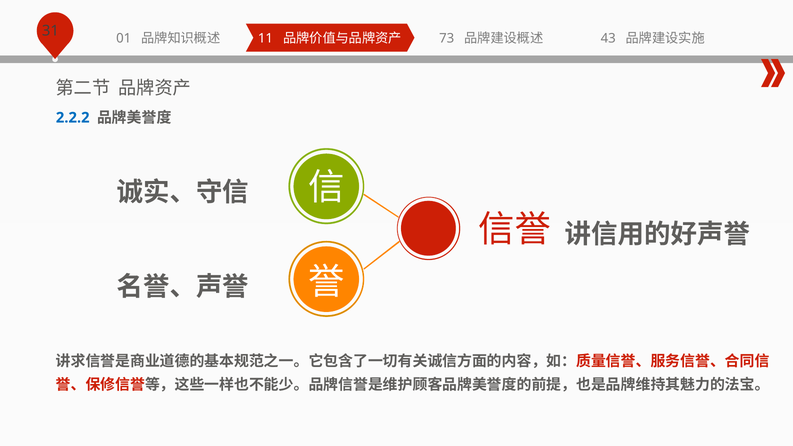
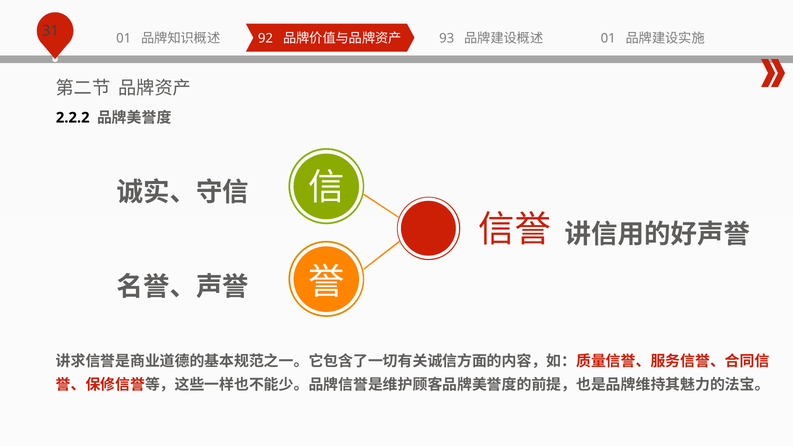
43 at (608, 39): 43 -> 01
11: 11 -> 92
73: 73 -> 93
2.2.2 colour: blue -> black
